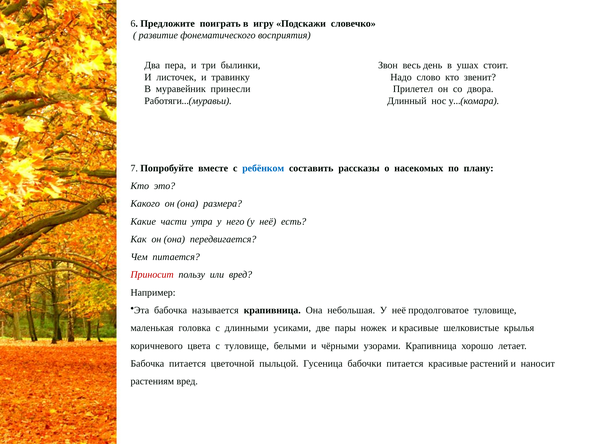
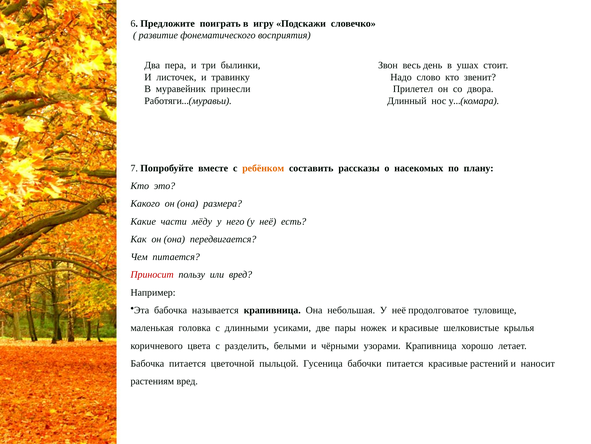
ребёнком colour: blue -> orange
утра: утра -> мёду
с туловище: туловище -> разделить
